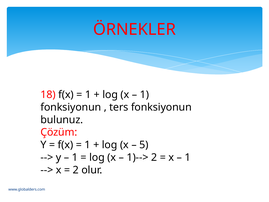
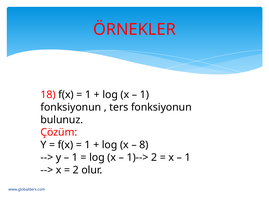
5: 5 -> 8
